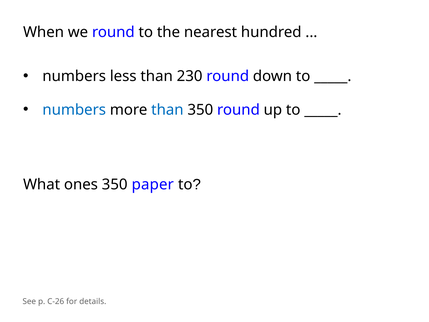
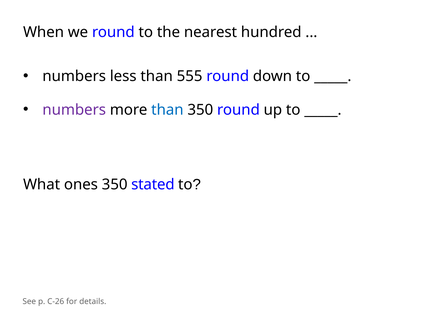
230: 230 -> 555
numbers at (74, 110) colour: blue -> purple
paper: paper -> stated
